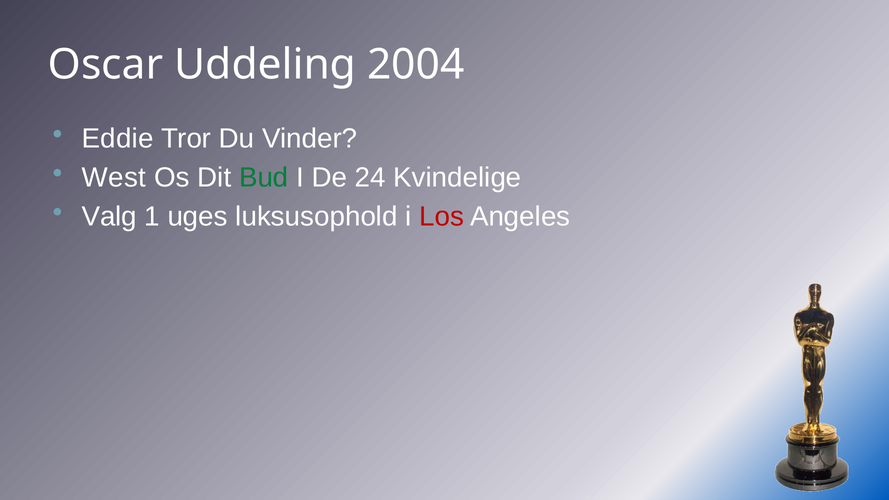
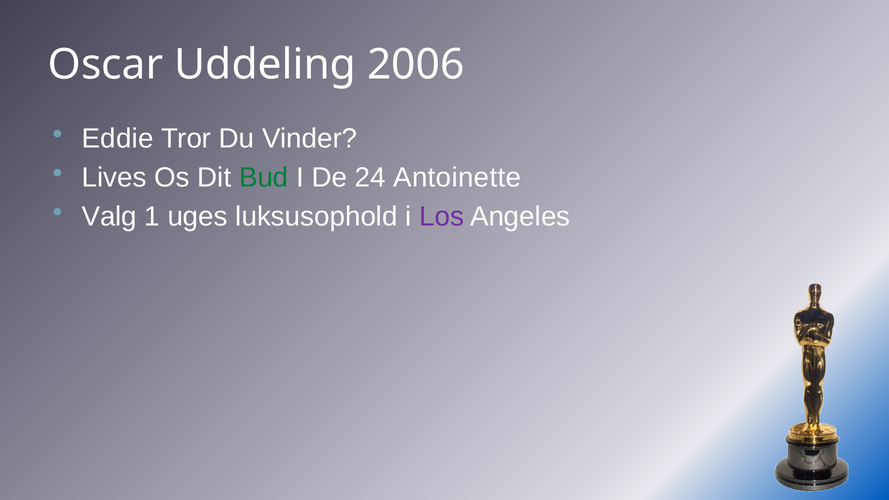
2004: 2004 -> 2006
West: West -> Lives
Kvindelige: Kvindelige -> Antoinette
Los colour: red -> purple
